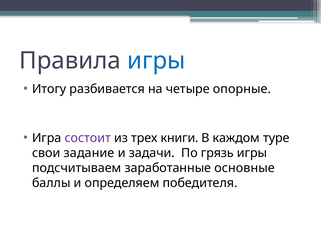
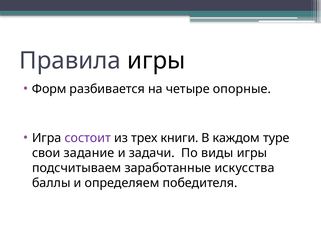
игры at (156, 61) colour: blue -> black
Итогу: Итогу -> Форм
грязь: грязь -> виды
основные: основные -> искусства
